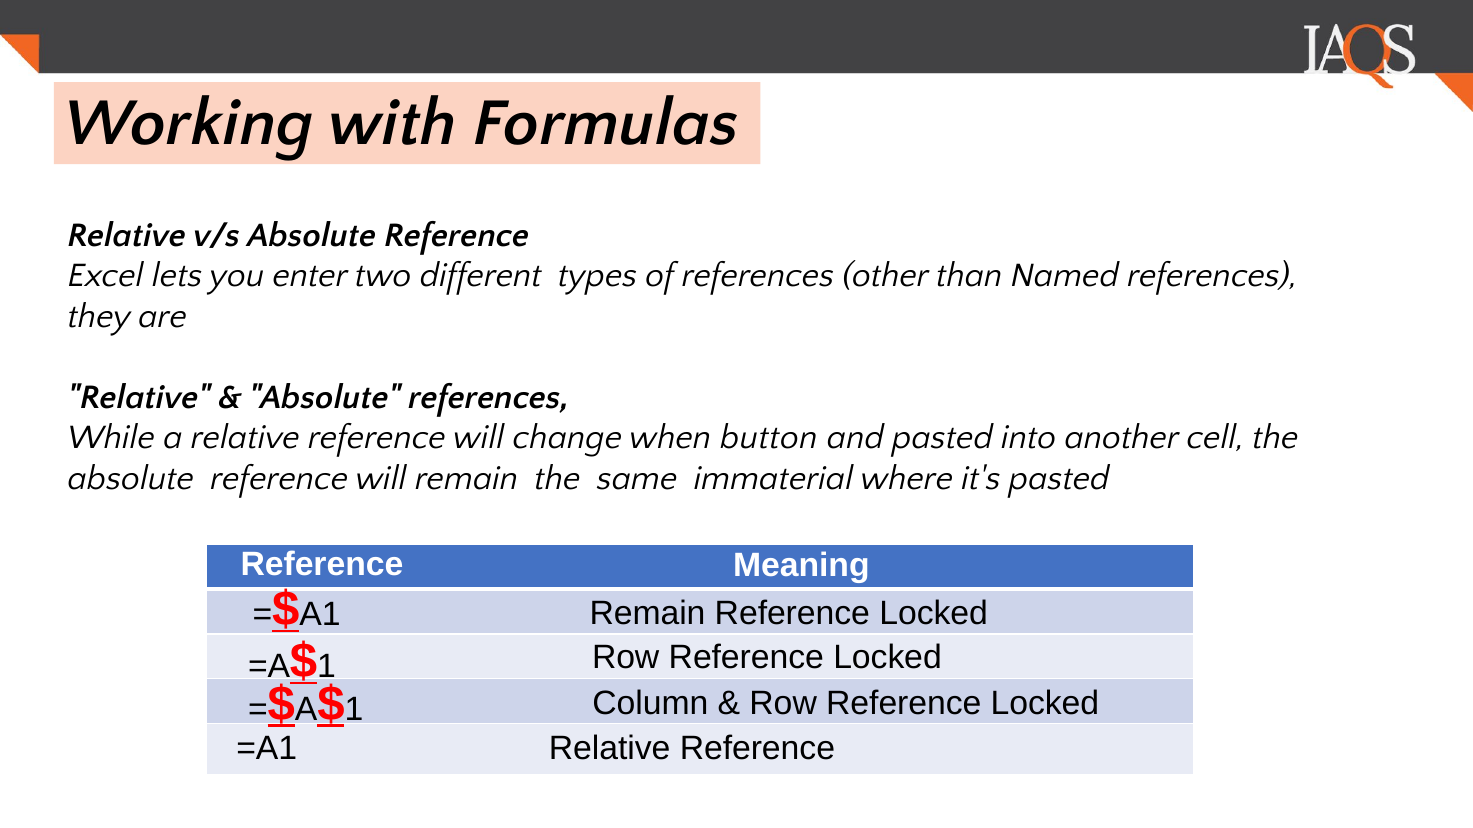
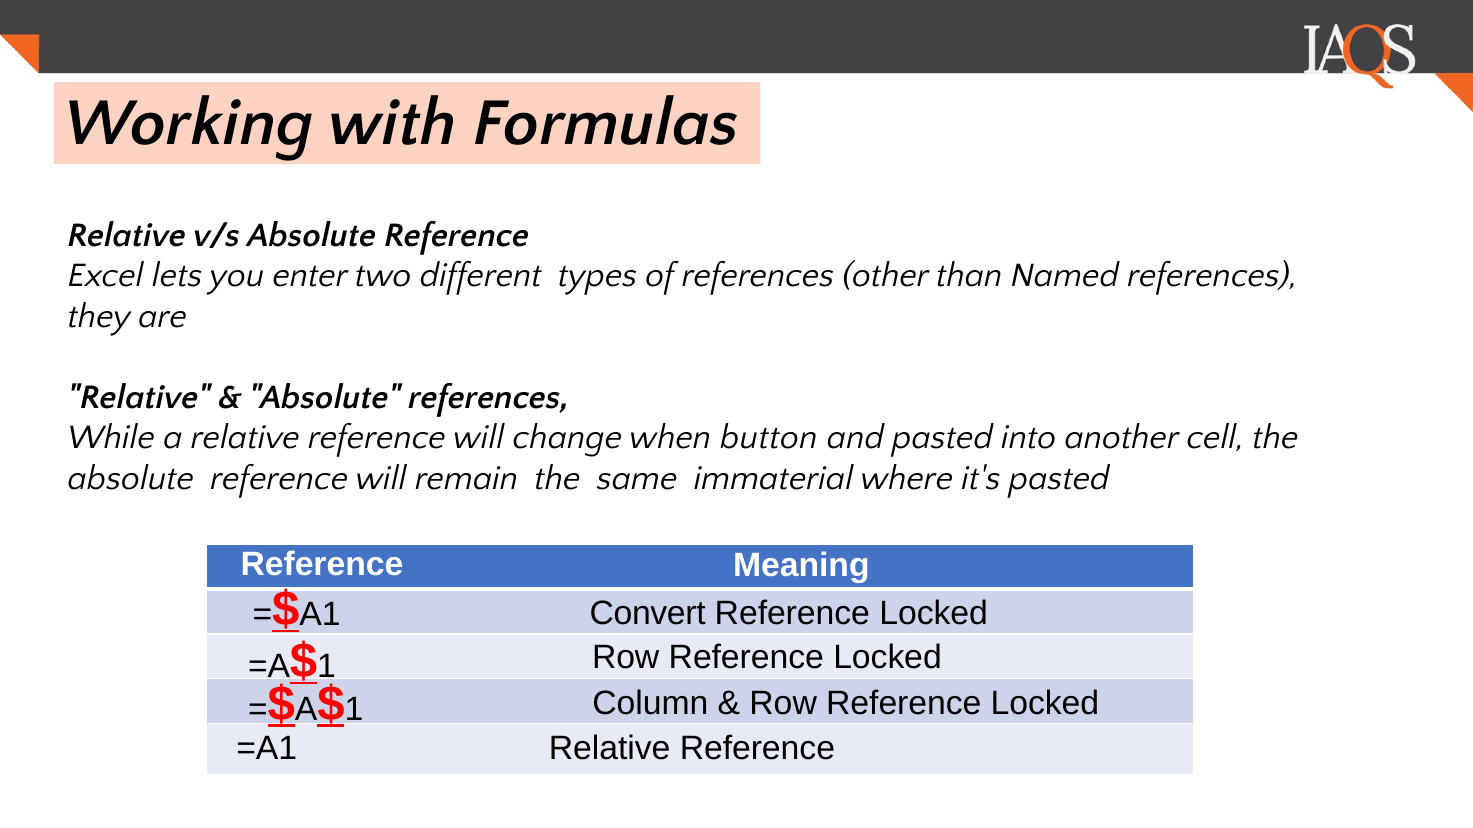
Remain at (647, 614): Remain -> Convert
